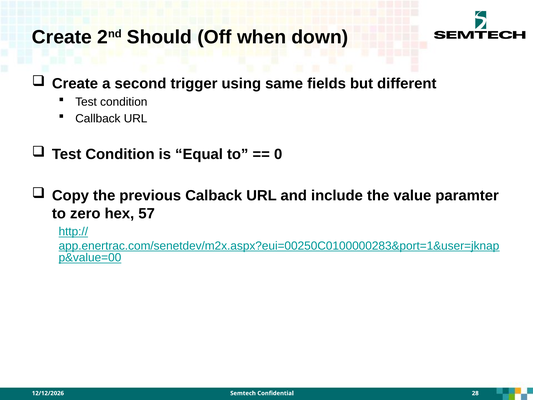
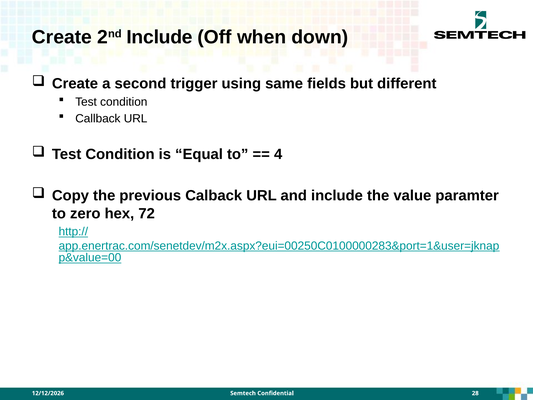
2nd Should: Should -> Include
0: 0 -> 4
57: 57 -> 72
